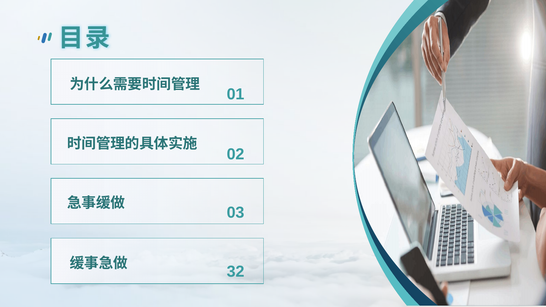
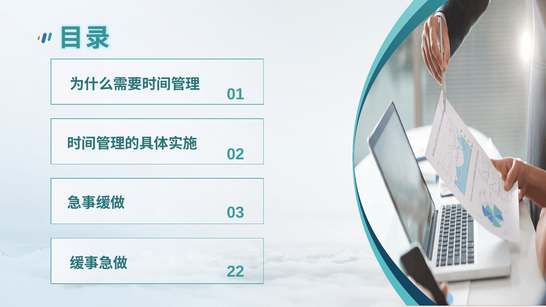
32: 32 -> 22
